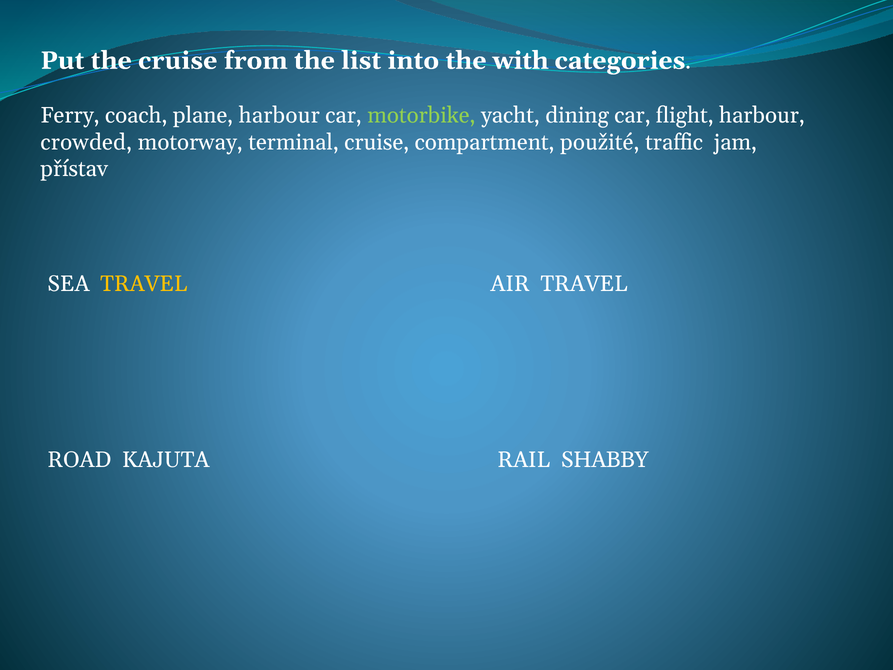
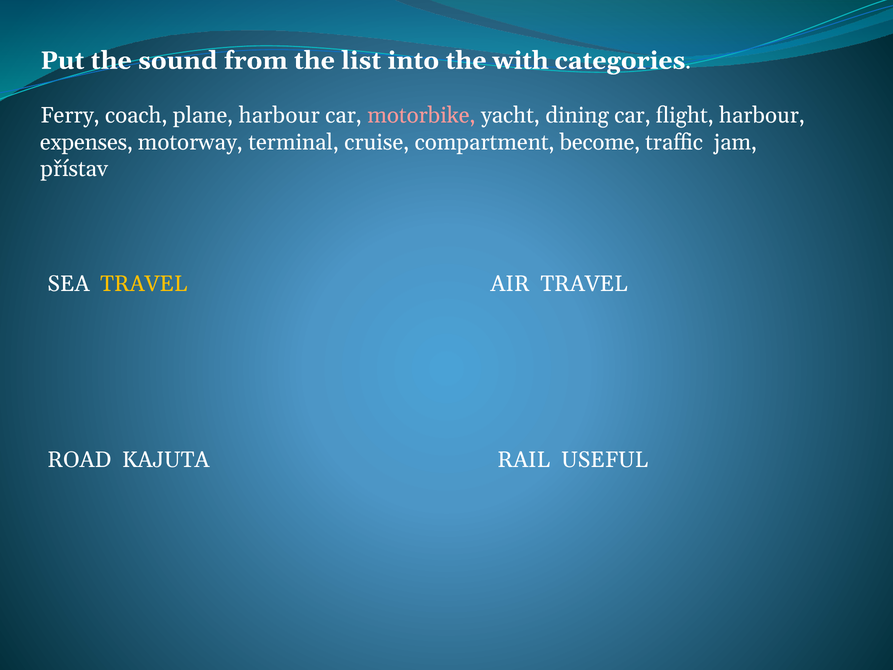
the cruise: cruise -> sound
motorbike colour: light green -> pink
crowded: crowded -> expenses
použité: použité -> become
SHABBY: SHABBY -> USEFUL
